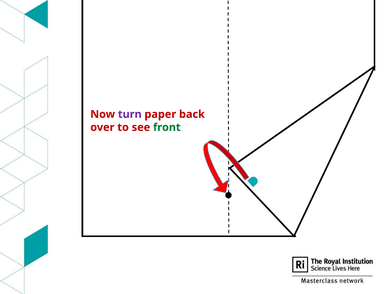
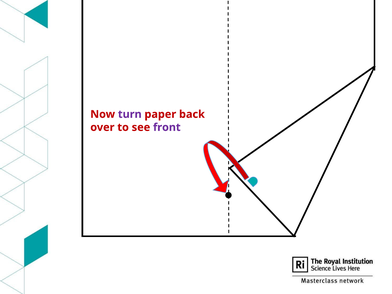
front colour: green -> purple
